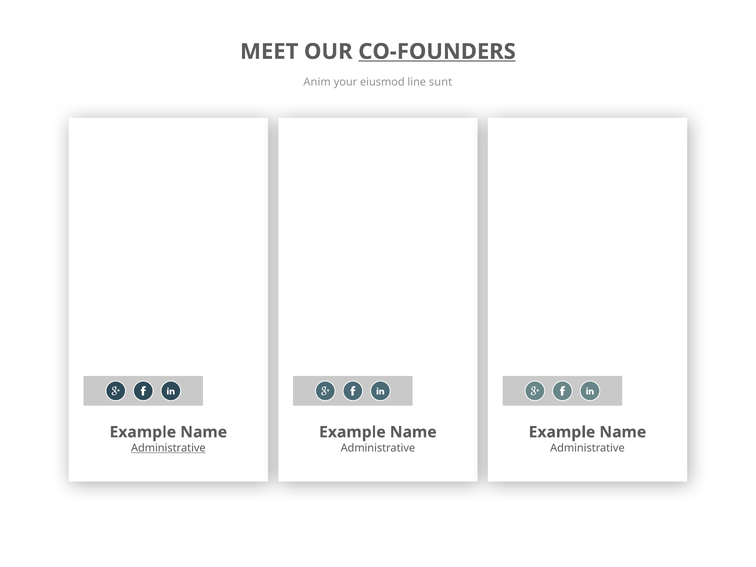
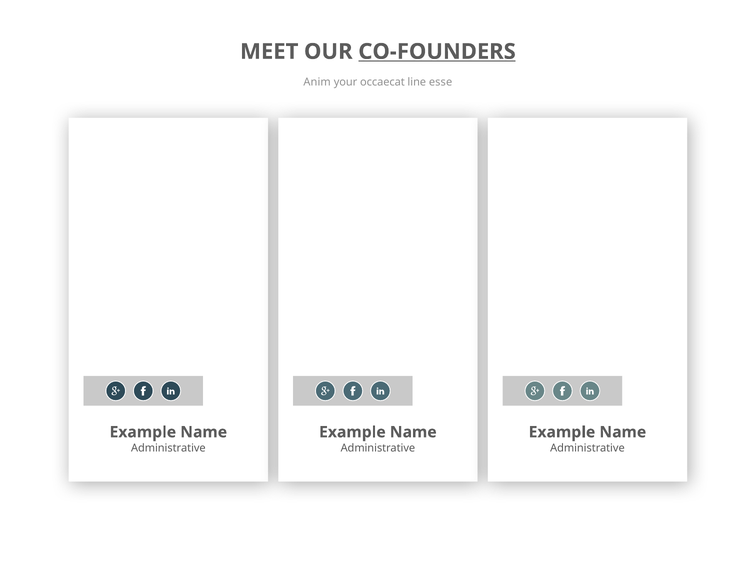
eiusmod: eiusmod -> occaecat
sunt: sunt -> esse
Administrative at (168, 448) underline: present -> none
